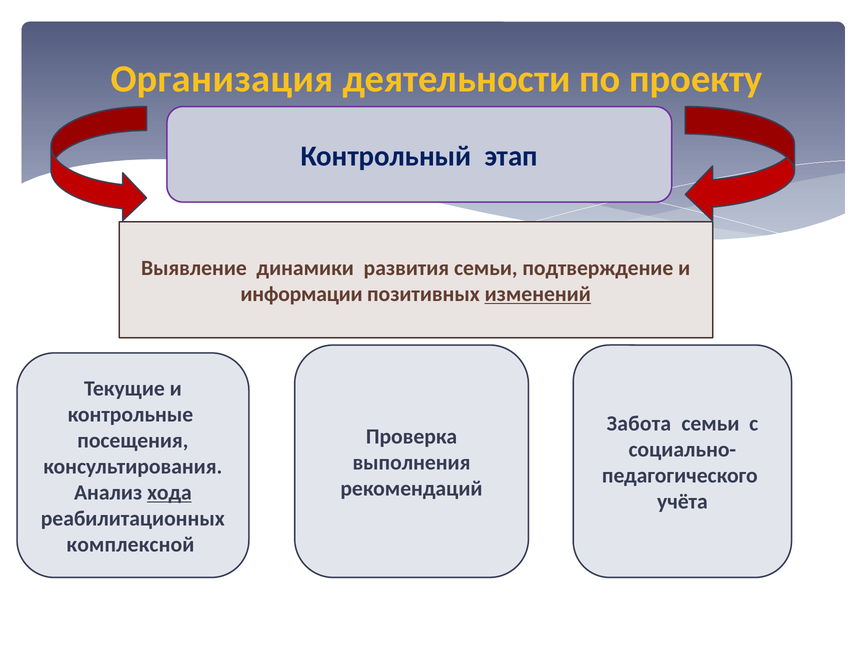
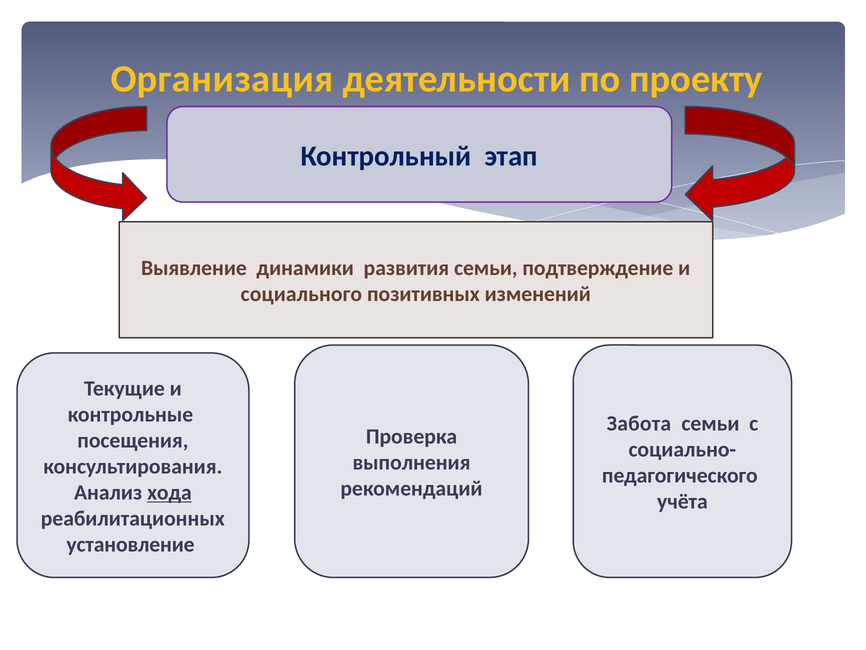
информации: информации -> социального
изменений underline: present -> none
комплексной: комплексной -> установление
